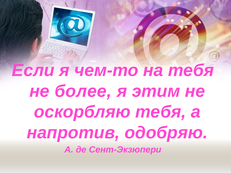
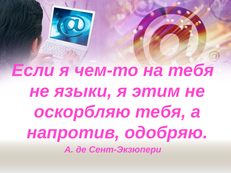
более: более -> языки
